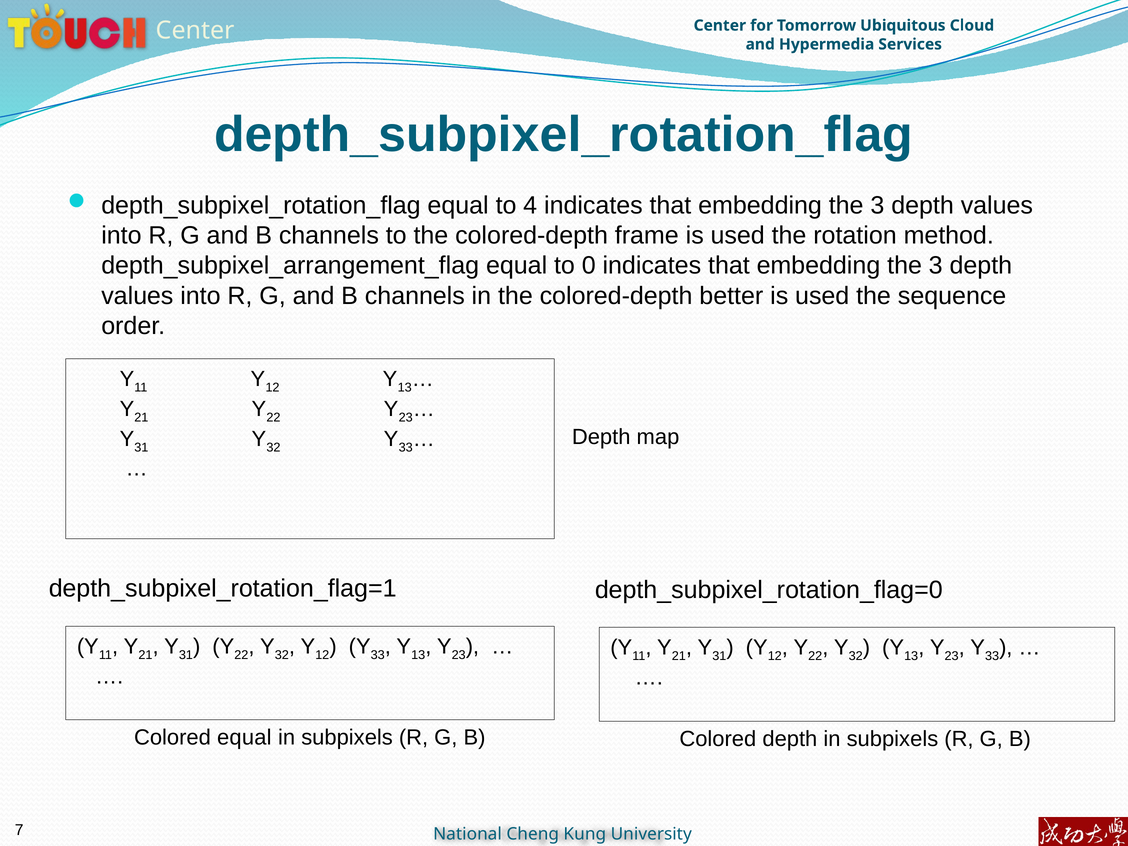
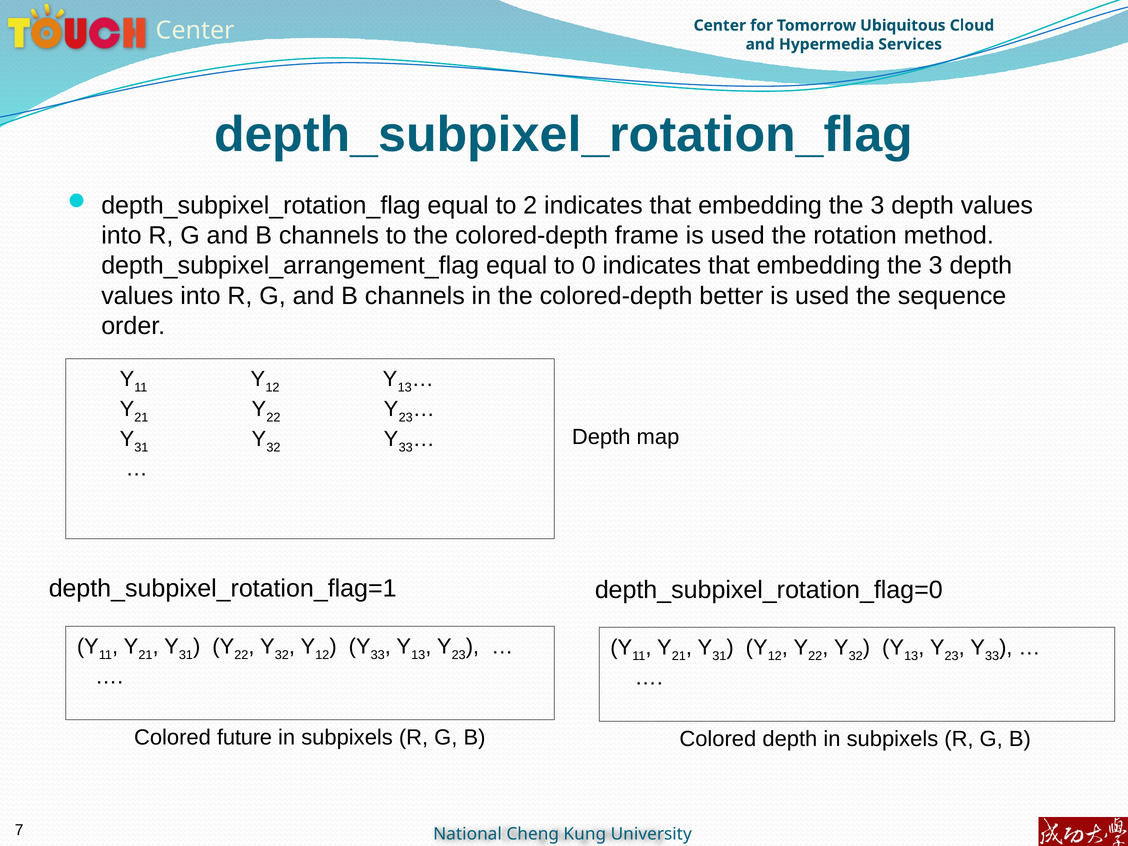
4: 4 -> 2
Colored equal: equal -> future
